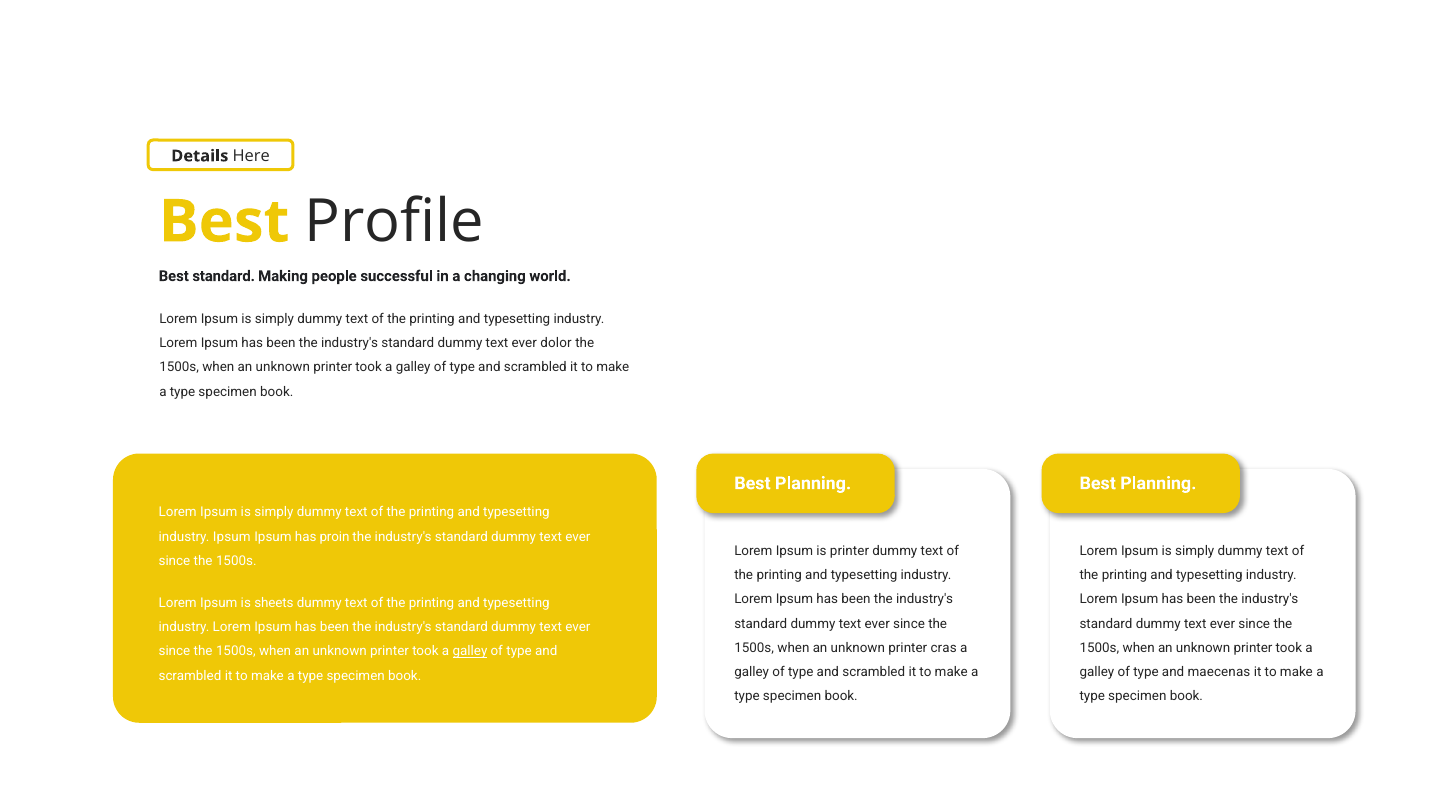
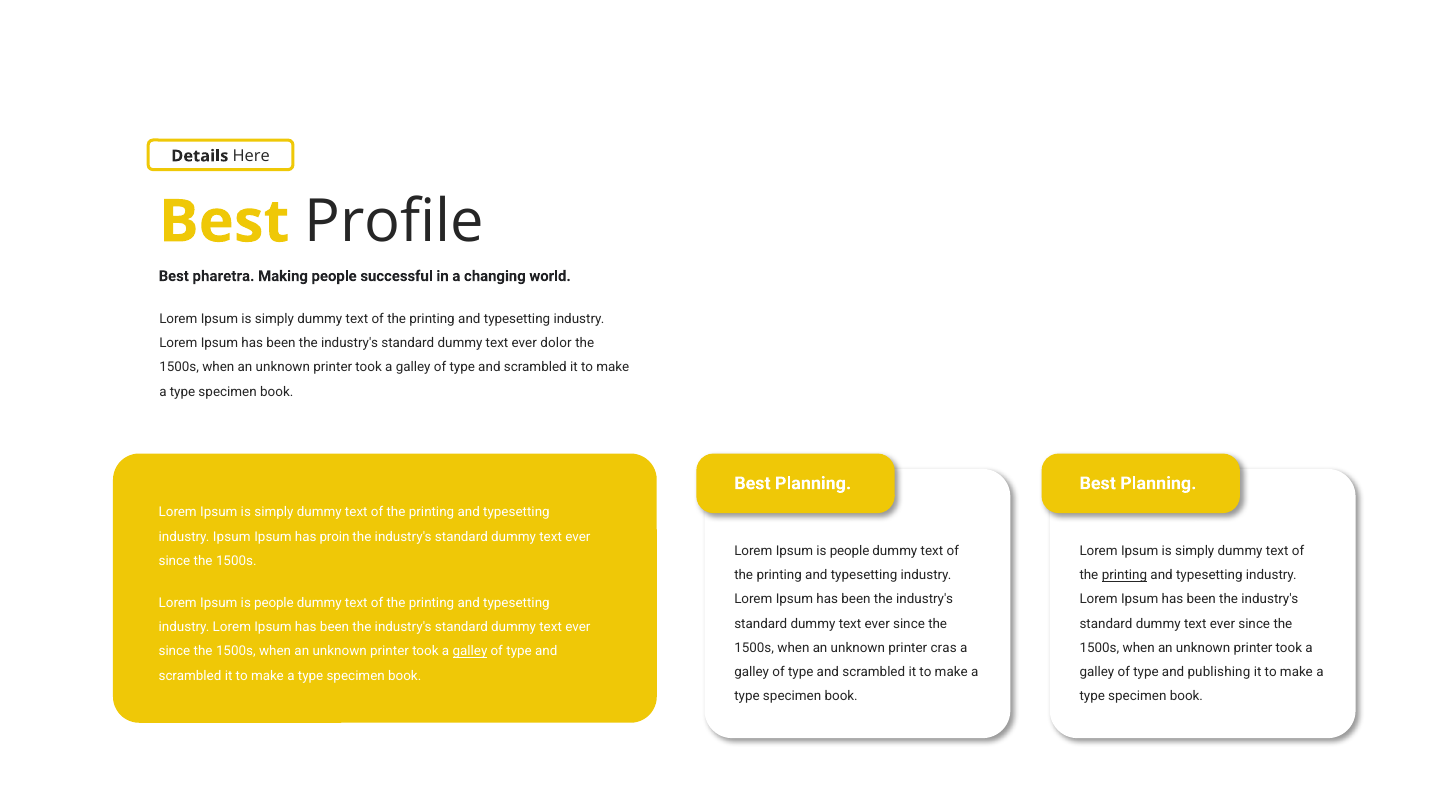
Best standard: standard -> pharetra
printer at (850, 551): printer -> people
printing at (1124, 576) underline: none -> present
sheets at (274, 603): sheets -> people
maecenas: maecenas -> publishing
